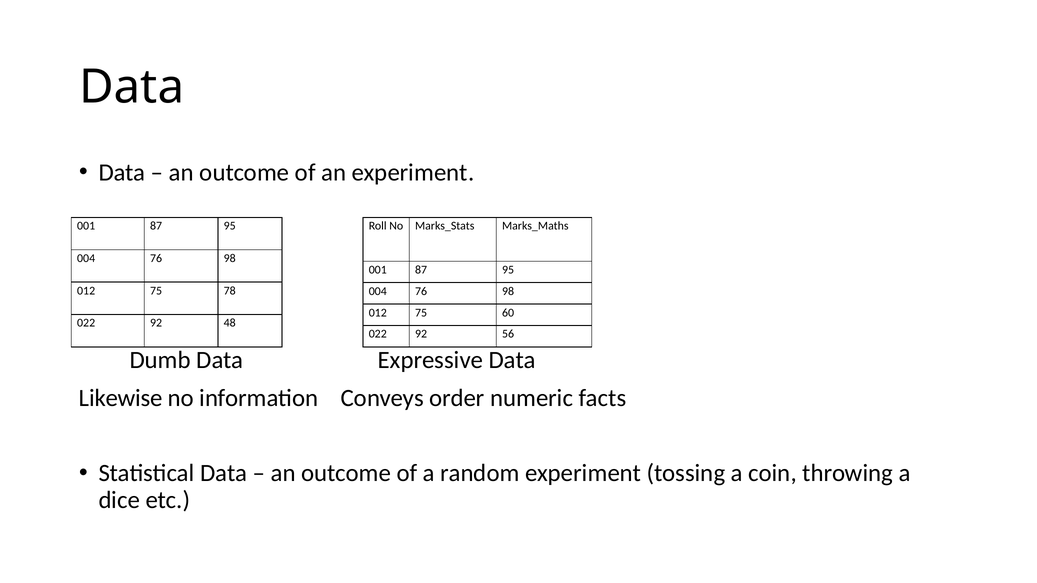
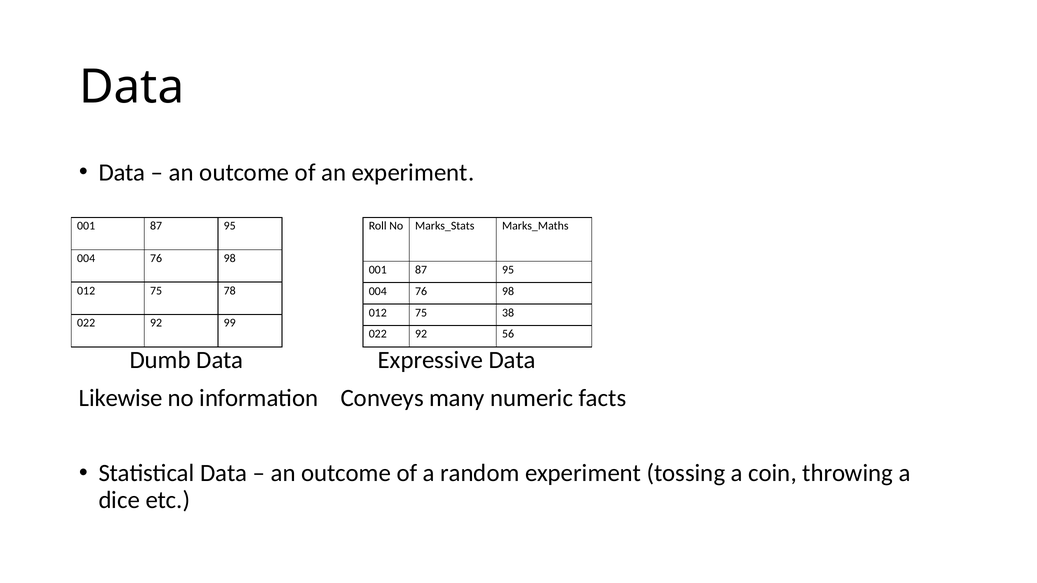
60: 60 -> 38
48: 48 -> 99
order: order -> many
